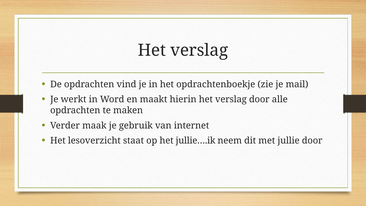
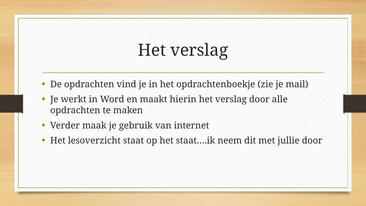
jullie….ik: jullie….ik -> staat….ik
